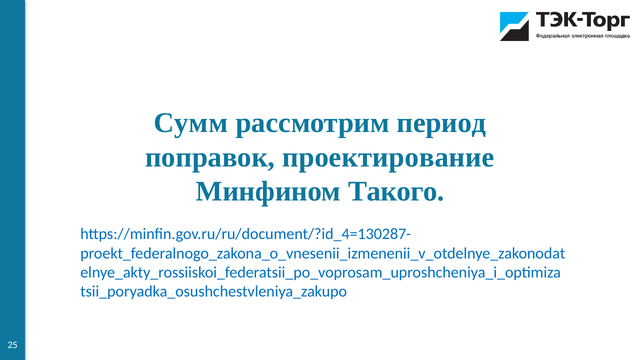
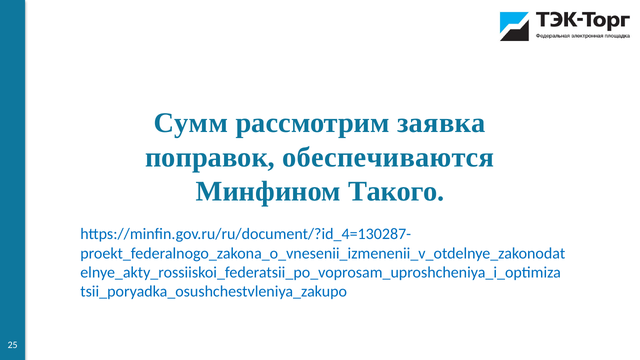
период: период -> заявка
проектирование: проектирование -> обеспечиваются
